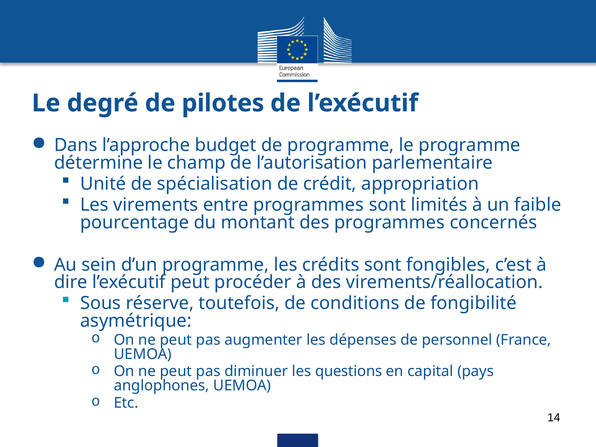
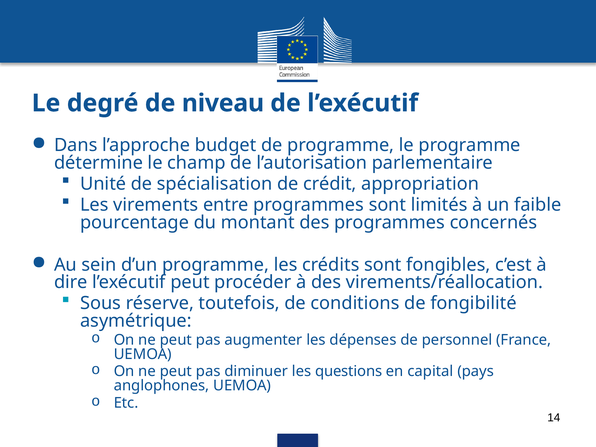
pilotes: pilotes -> niveau
